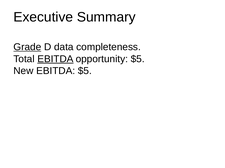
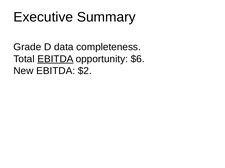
Grade underline: present -> none
opportunity $5: $5 -> $6
EBITDA $5: $5 -> $2
